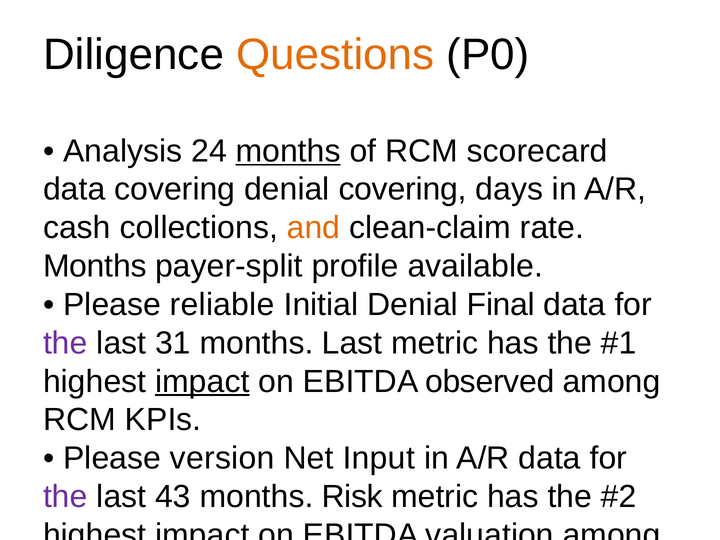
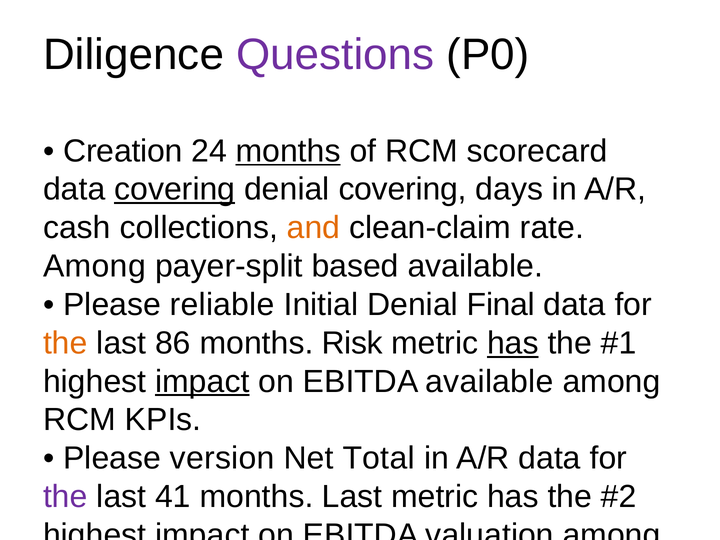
Questions colour: orange -> purple
Analysis: Analysis -> Creation
covering at (175, 189) underline: none -> present
Months at (95, 266): Months -> Among
profile: profile -> based
the at (65, 343) colour: purple -> orange
31: 31 -> 86
months Last: Last -> Risk
has at (513, 343) underline: none -> present
EBITDA observed: observed -> available
Input: Input -> Total
43: 43 -> 41
months Risk: Risk -> Last
